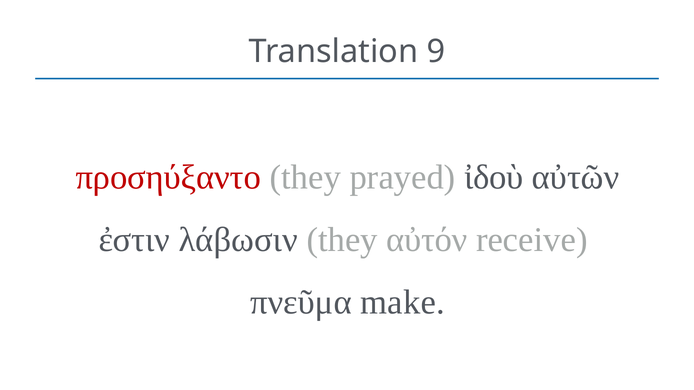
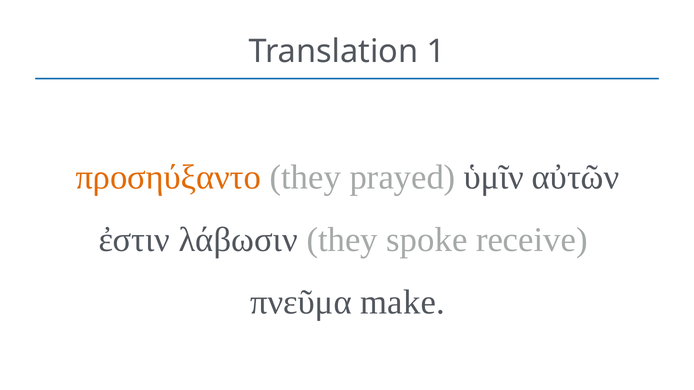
9: 9 -> 1
προσηύξαντο colour: red -> orange
ἰδοὺ: ἰδοὺ -> ὑμῖν
αὐτόν: αὐτόν -> spoke
